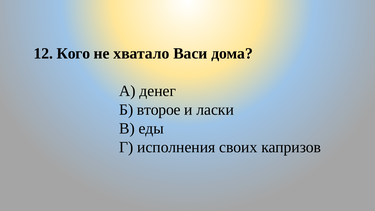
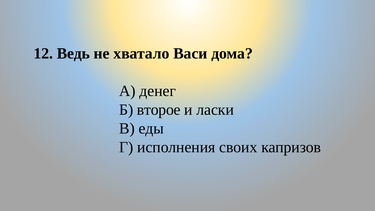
Кого: Кого -> Ведь
